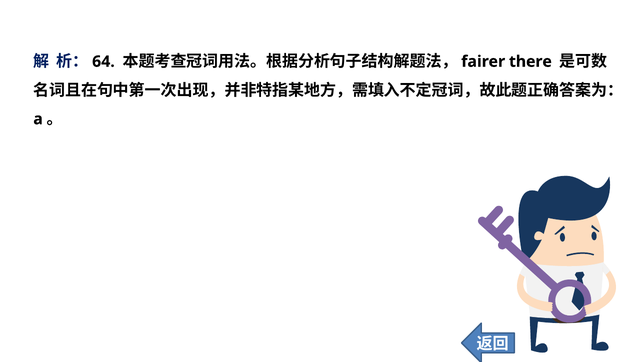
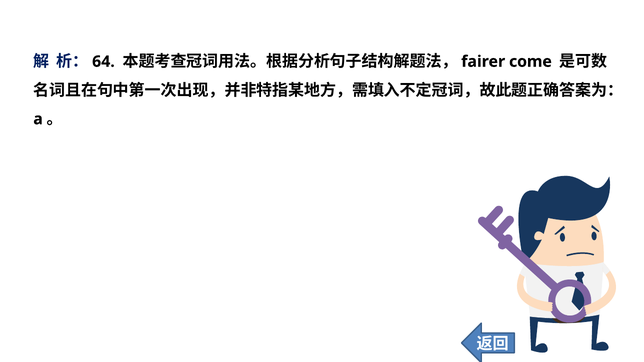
there: there -> come
